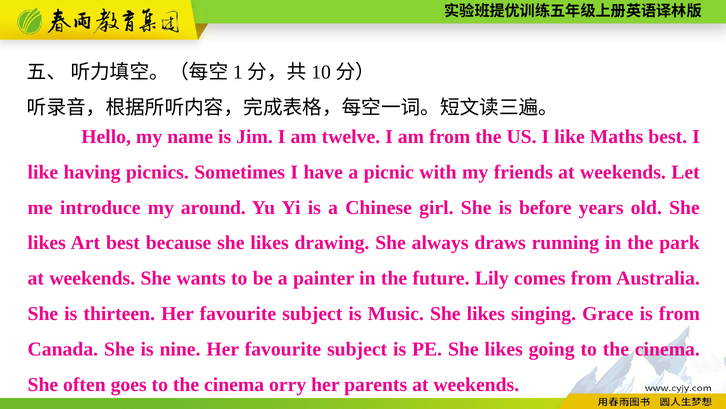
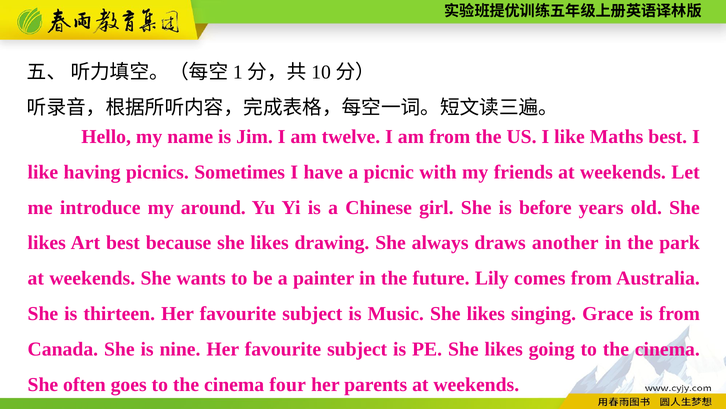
running: running -> another
orry: orry -> four
